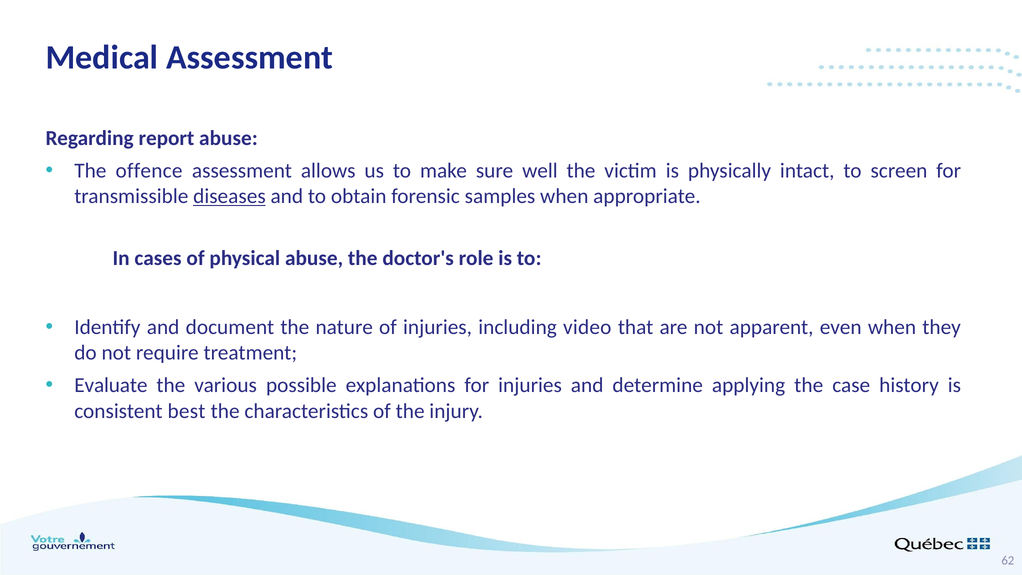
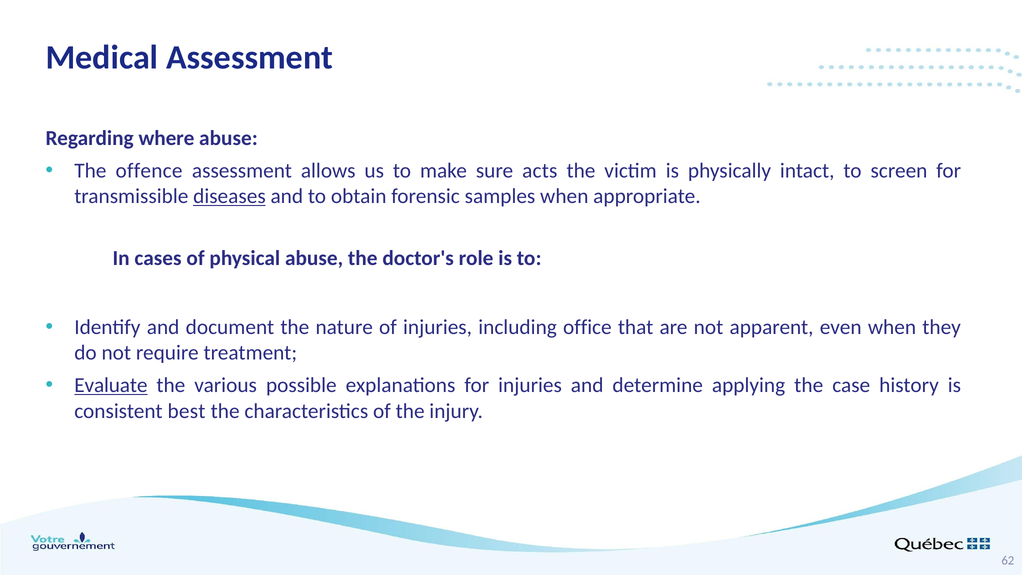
report: report -> where
well: well -> acts
video: video -> office
Evaluate underline: none -> present
